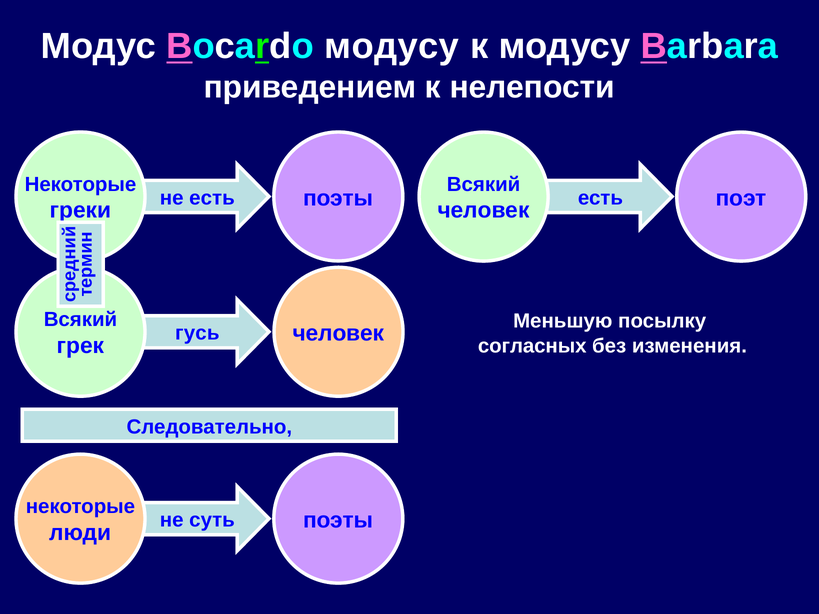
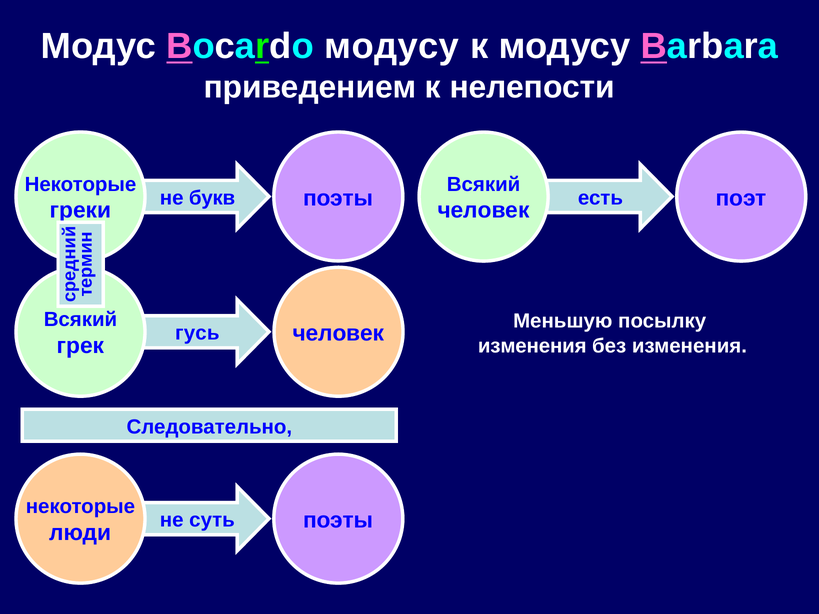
не есть: есть -> букв
согласных at (532, 346): согласных -> изменения
